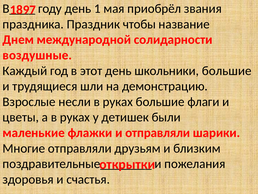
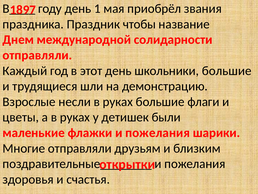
воздушные at (37, 55): воздушные -> отправляли
флажки и отправляли: отправляли -> пожелания
